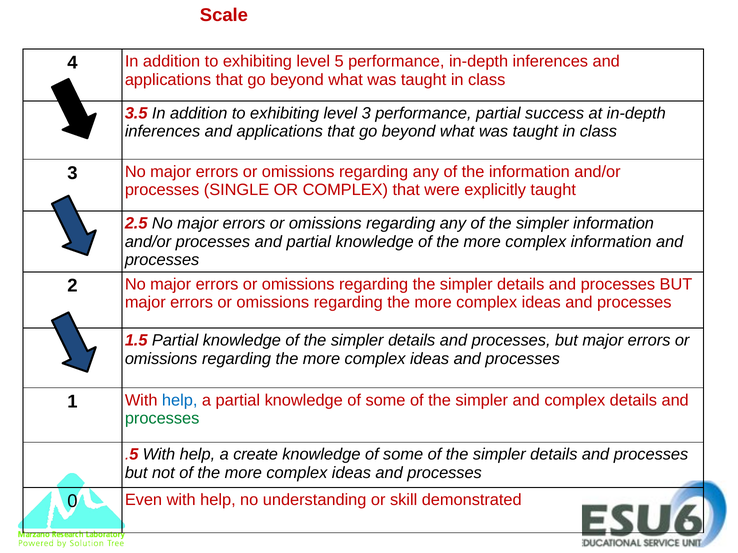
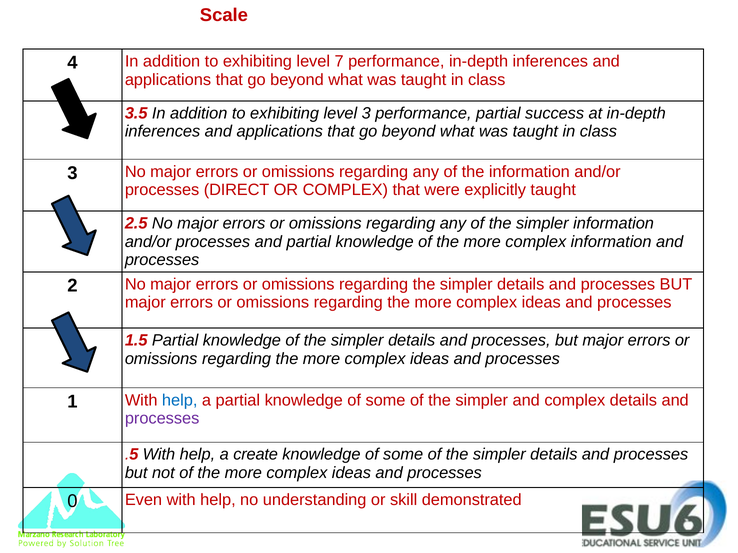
5: 5 -> 7
SINGLE: SINGLE -> DIRECT
processes at (162, 419) colour: green -> purple
